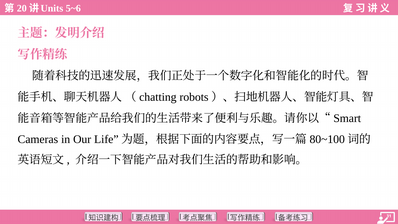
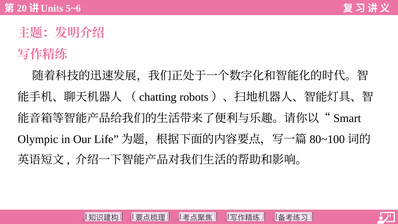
Cameras: Cameras -> Olympic
